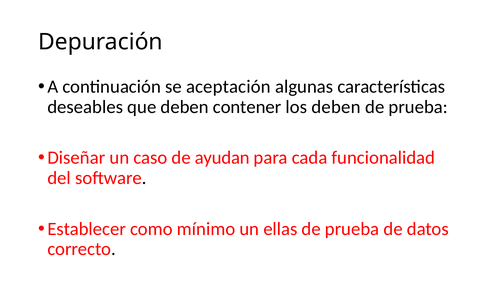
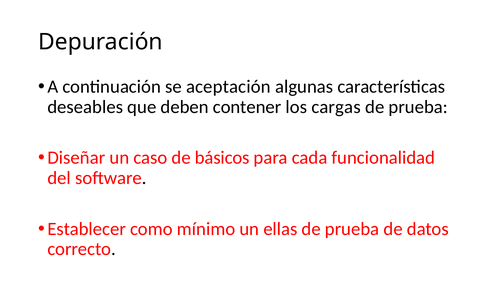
los deben: deben -> cargas
ayudan: ayudan -> básicos
